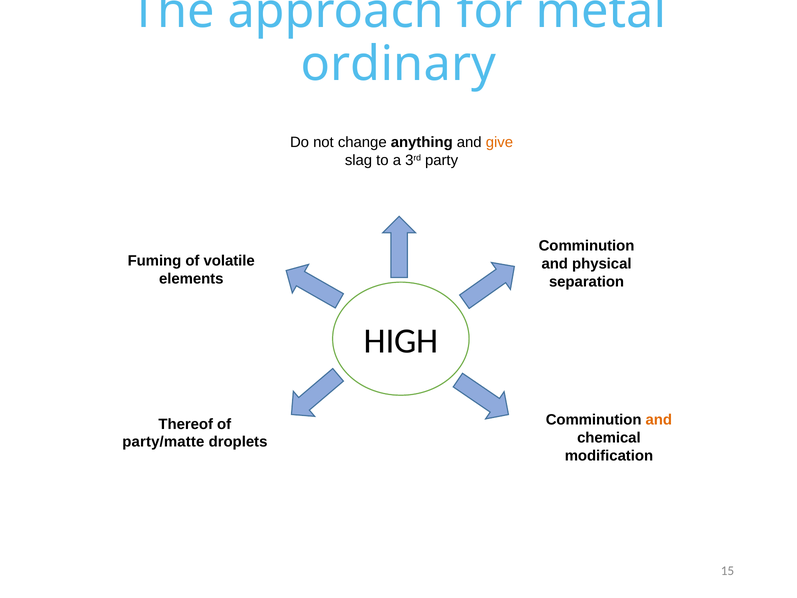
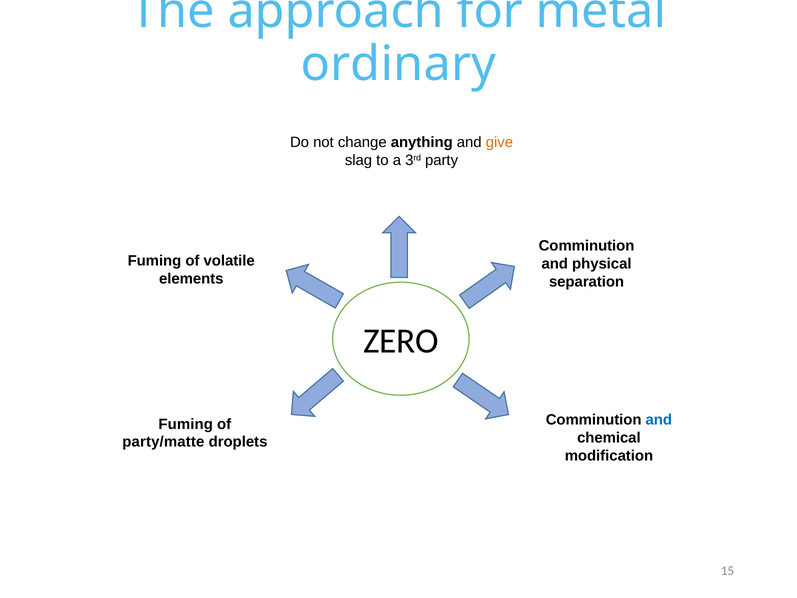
HIGH: HIGH -> ZERO
and at (659, 420) colour: orange -> blue
Thereof at (186, 424): Thereof -> Fuming
